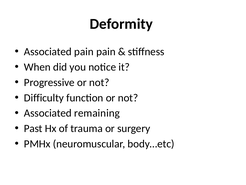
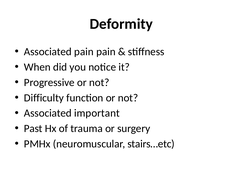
remaining: remaining -> important
body…etc: body…etc -> stairs…etc
